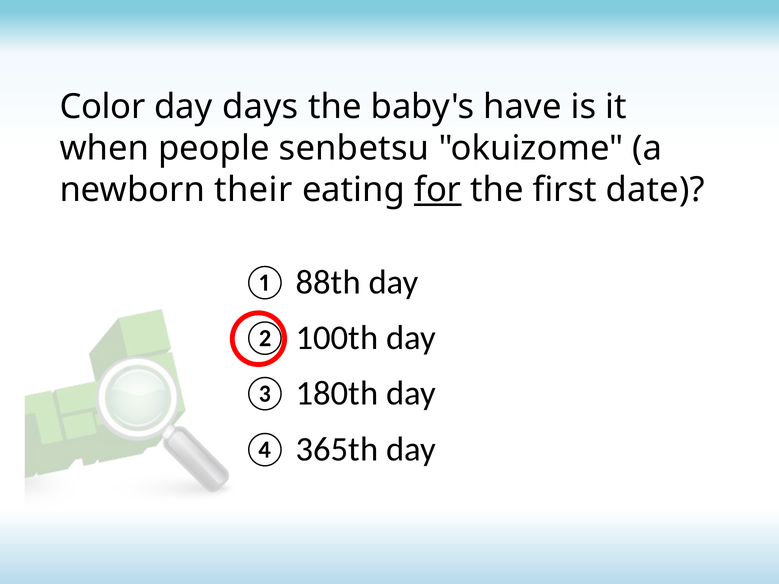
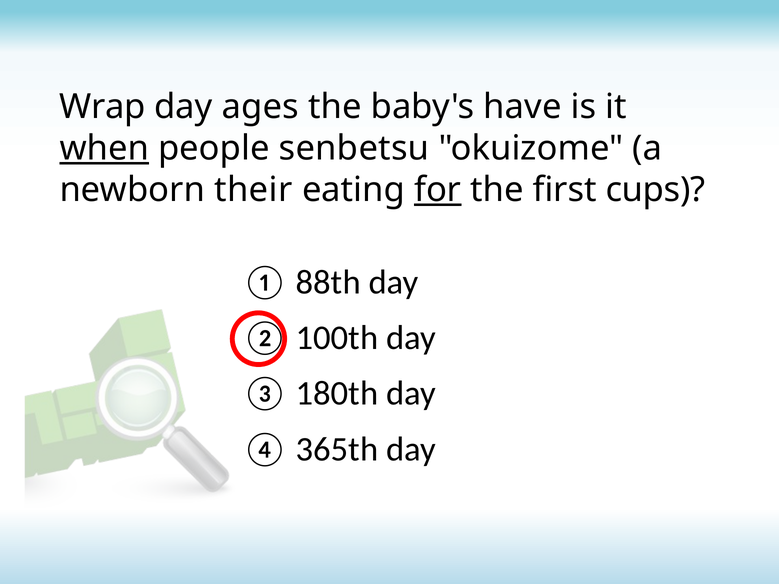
Color: Color -> Wrap
days: days -> ages
when underline: none -> present
date: date -> cups
